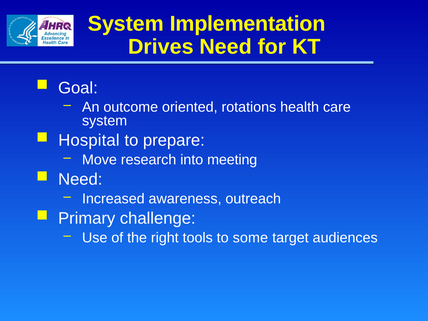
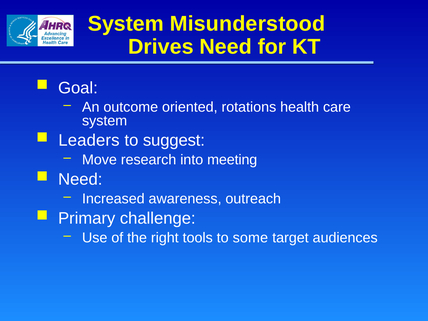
Implementation: Implementation -> Misunderstood
Hospital: Hospital -> Leaders
prepare: prepare -> suggest
